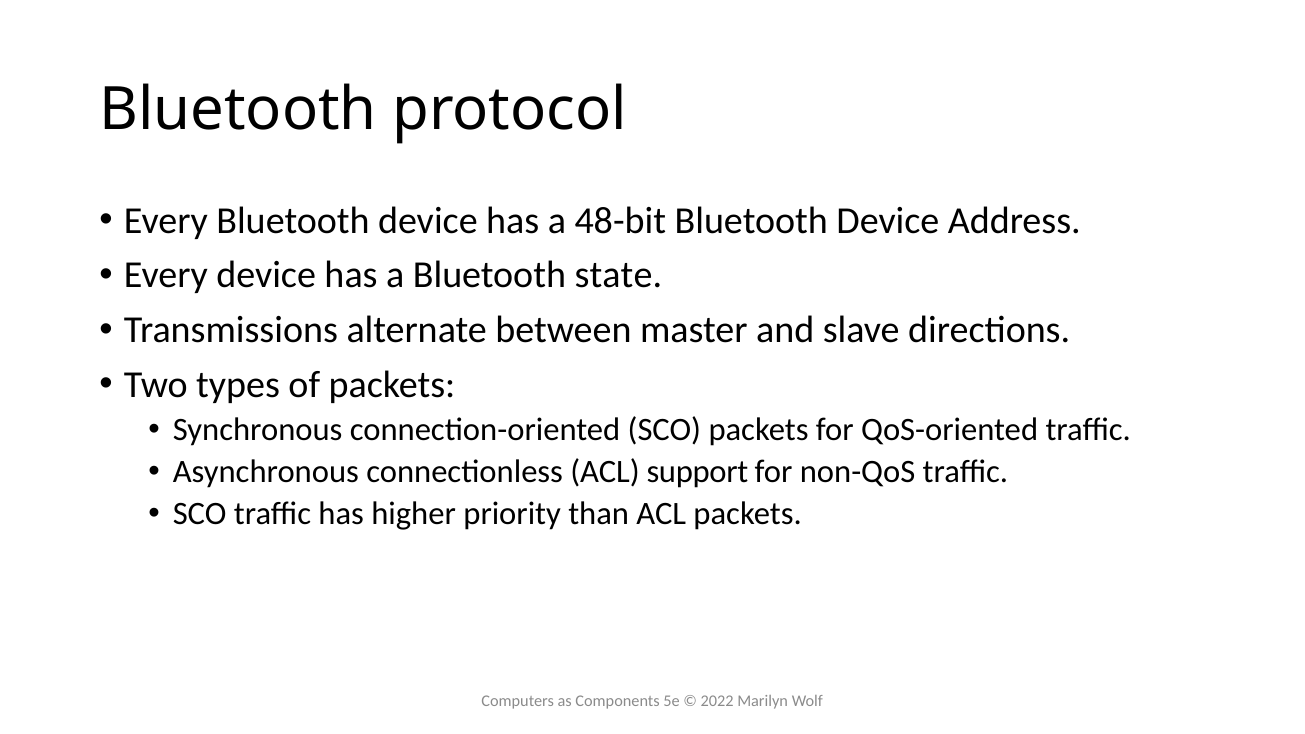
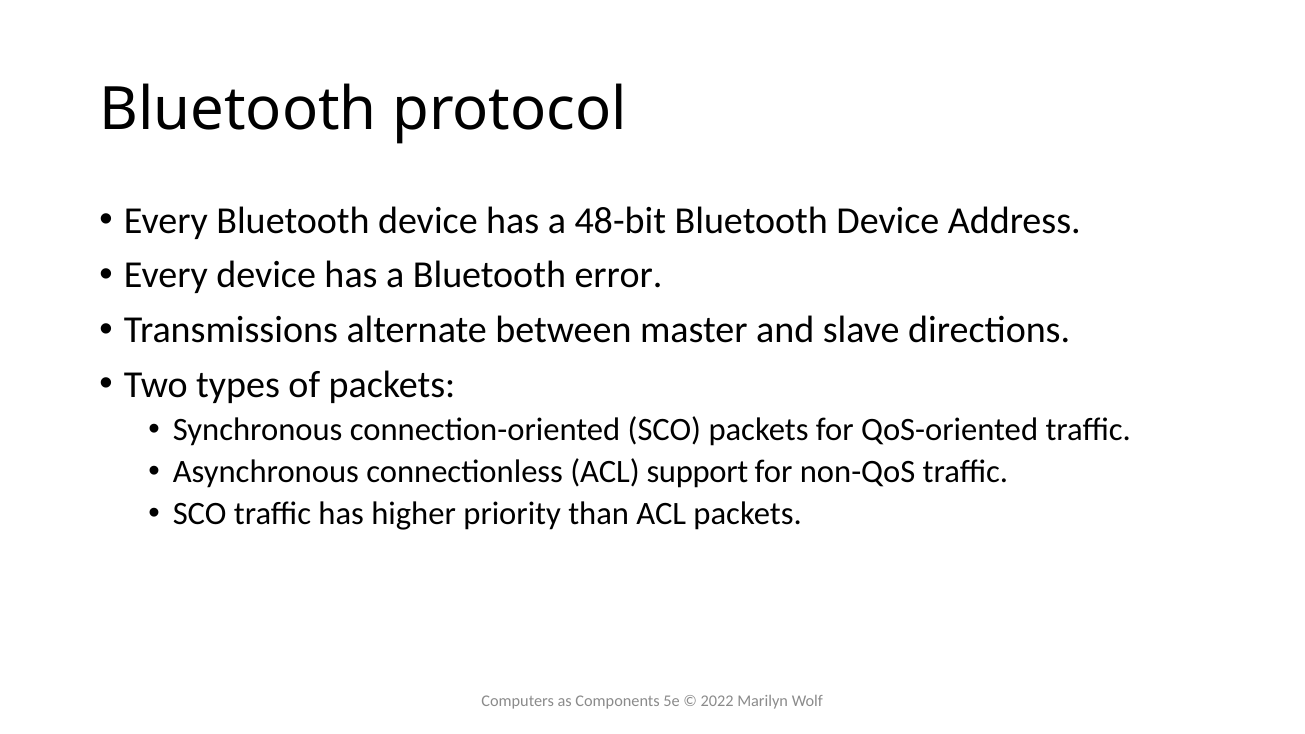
state: state -> error
